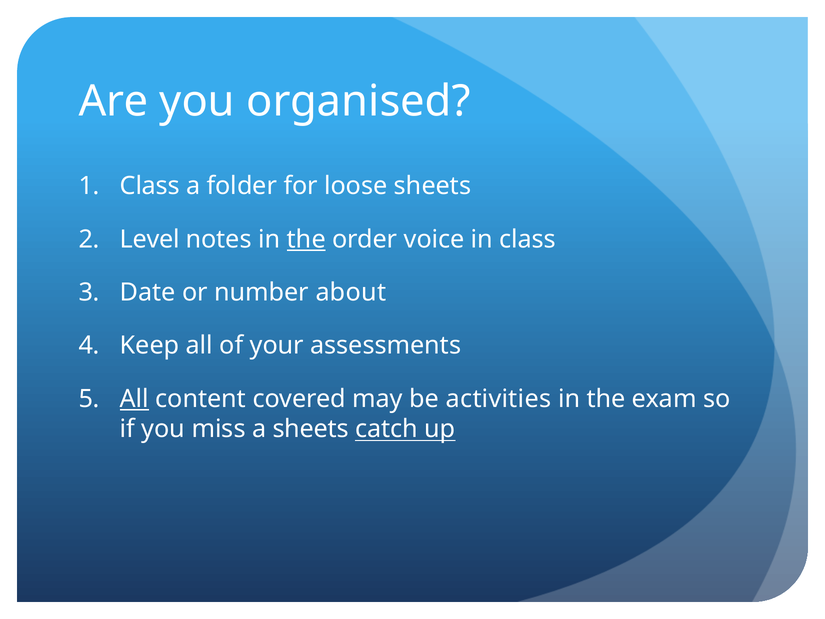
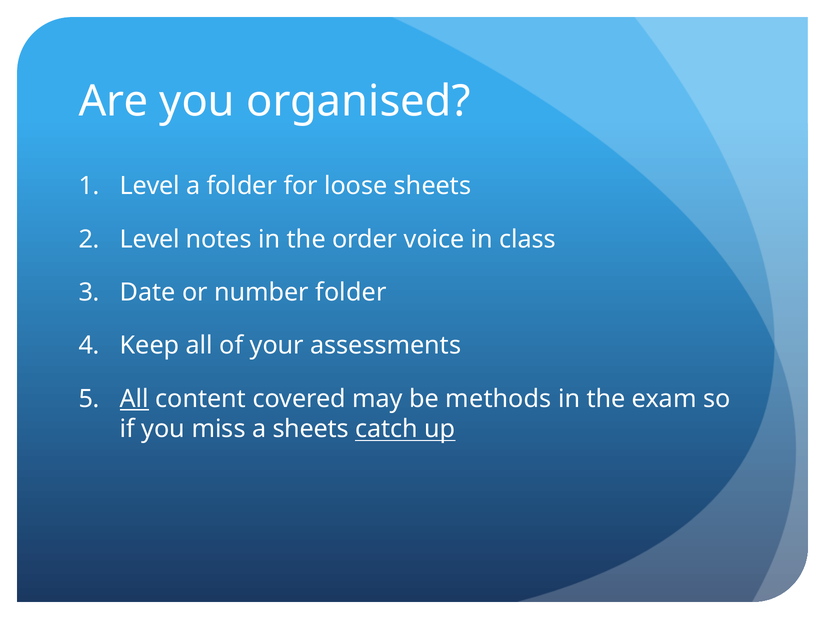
Class at (150, 186): Class -> Level
the at (306, 239) underline: present -> none
number about: about -> folder
activities: activities -> methods
